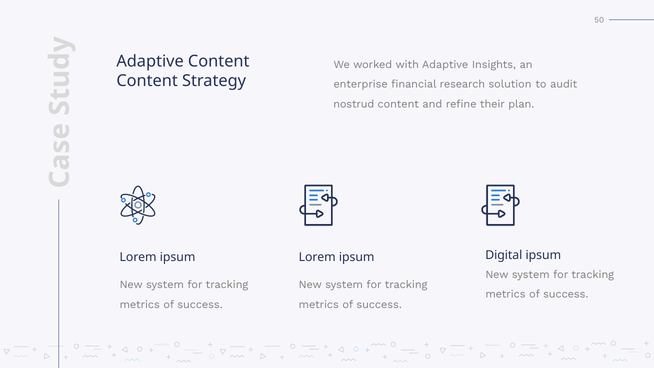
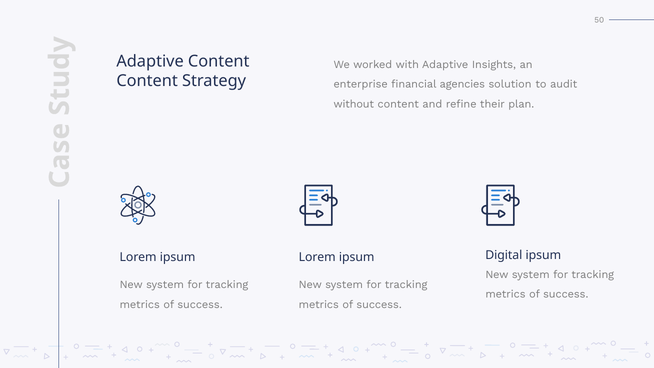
research: research -> agencies
nostrud: nostrud -> without
